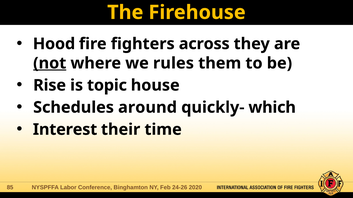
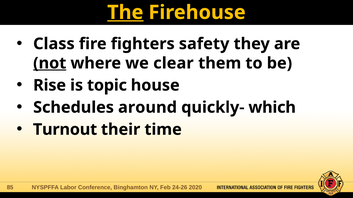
The underline: none -> present
Hood: Hood -> Class
across: across -> safety
rules: rules -> clear
Interest: Interest -> Turnout
